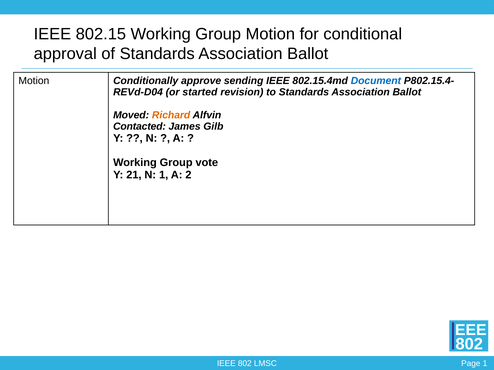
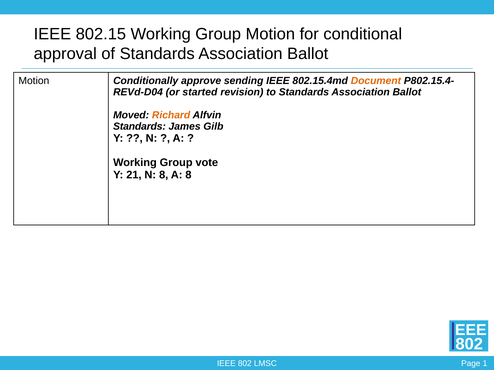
Document colour: blue -> orange
Contacted at (139, 127): Contacted -> Standards
N 1: 1 -> 8
A 2: 2 -> 8
